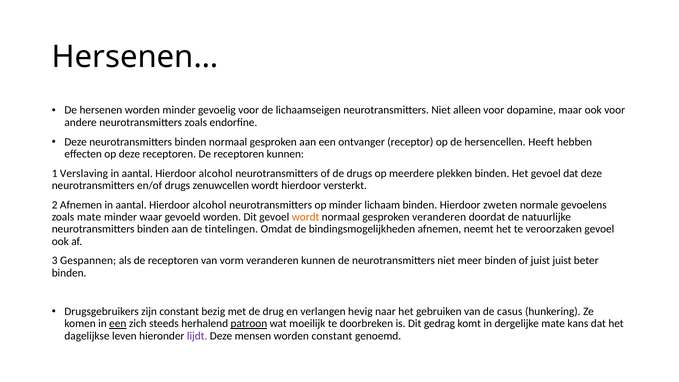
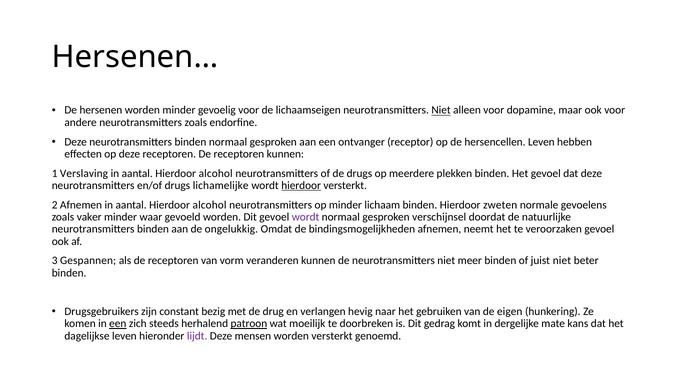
Niet at (441, 110) underline: none -> present
hersencellen Heeft: Heeft -> Leven
zenuwcellen: zenuwcellen -> lichamelijke
hierdoor at (301, 185) underline: none -> present
zoals mate: mate -> vaker
wordt at (306, 217) colour: orange -> purple
gesproken veranderen: veranderen -> verschijnsel
tintelingen: tintelingen -> ongelukkig
juist juist: juist -> niet
casus: casus -> eigen
worden constant: constant -> versterkt
